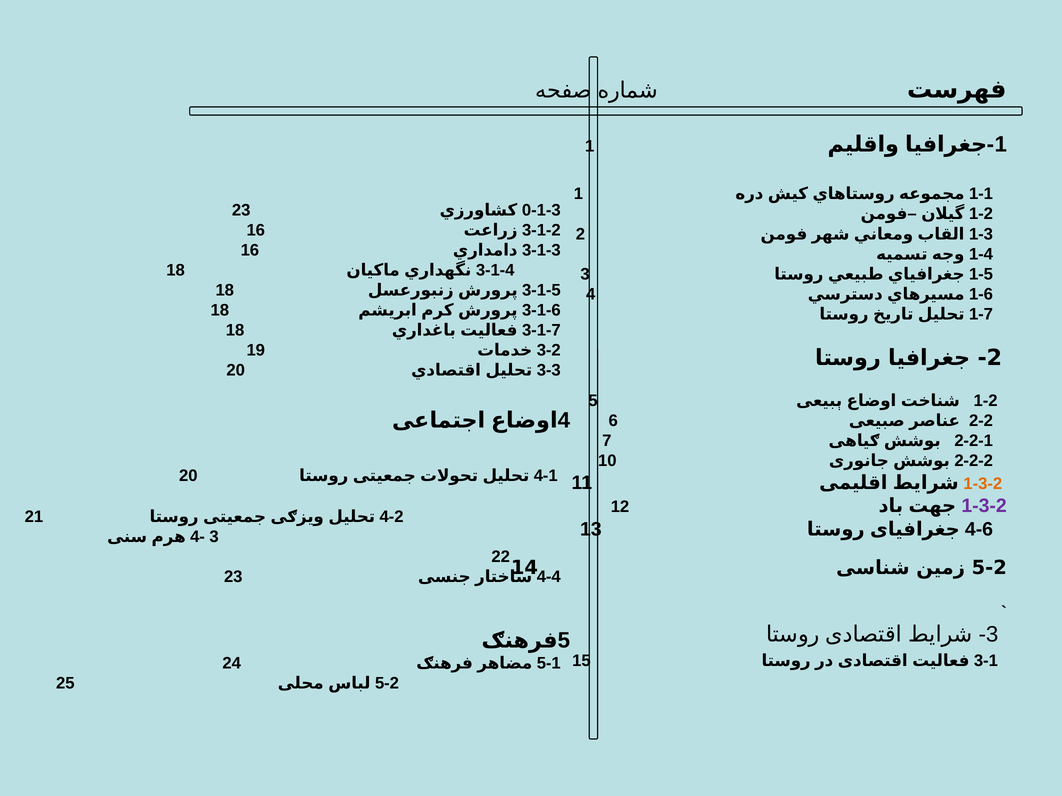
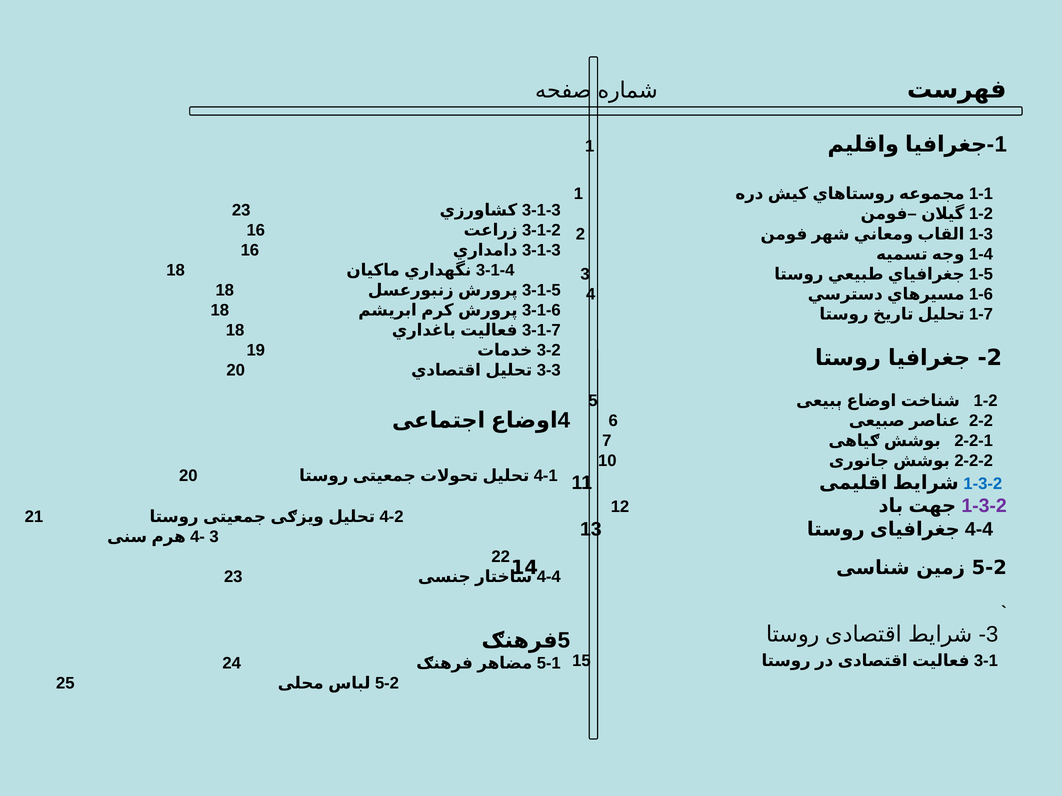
0-1-3: 0-1-3 -> 3-1-3
1-3-2 at (983, 484) colour: orange -> blue
4-6: 4-6 -> 4-4
